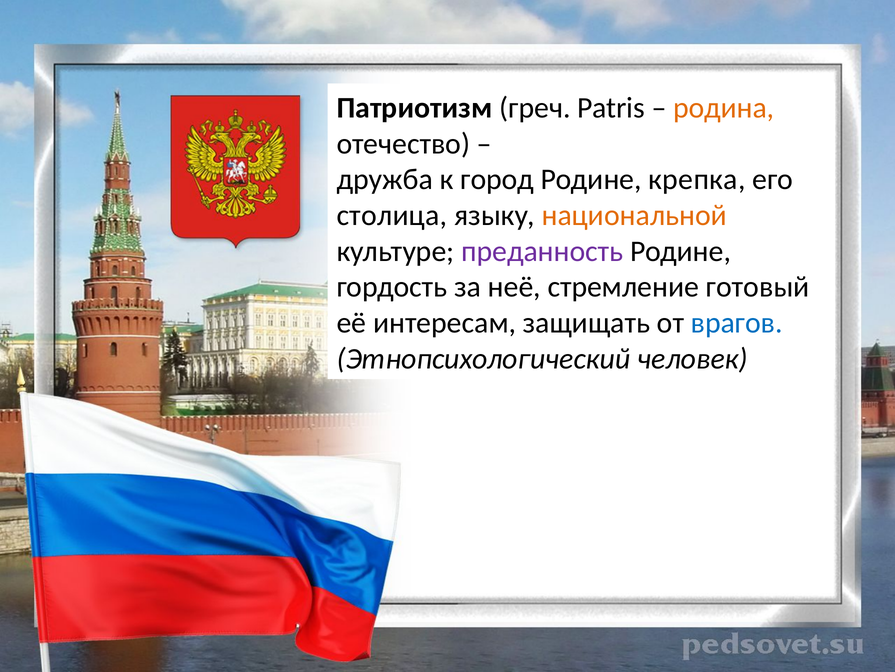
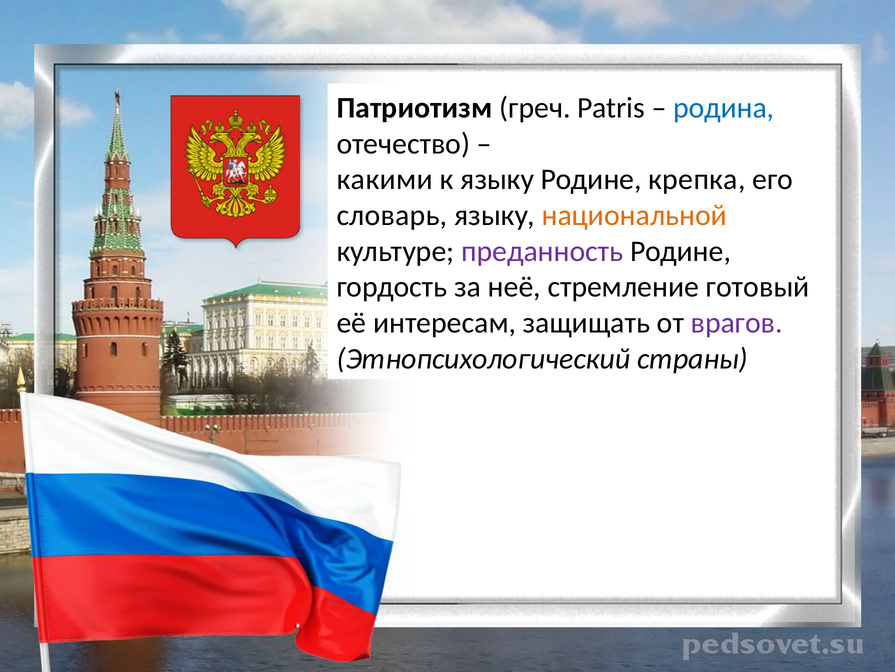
родина colour: orange -> blue
дружба: дружба -> какими
к город: город -> языку
столица: столица -> словарь
врагов colour: blue -> purple
человек: человек -> страны
